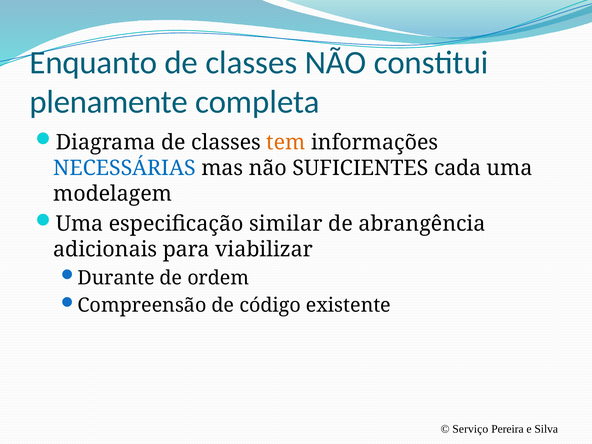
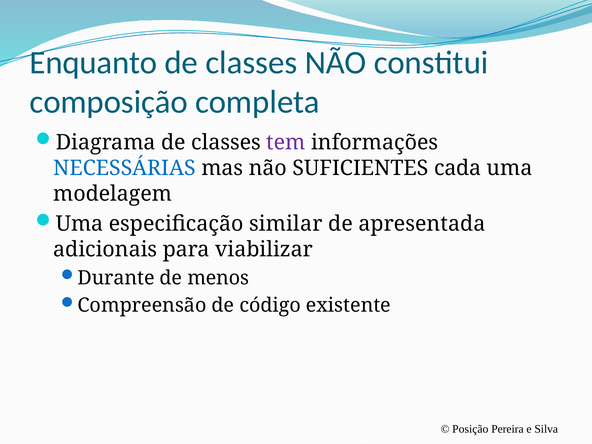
plenamente: plenamente -> composição
tem colour: orange -> purple
abrangência: abrangência -> apresentada
ordem: ordem -> menos
Serviço: Serviço -> Posição
